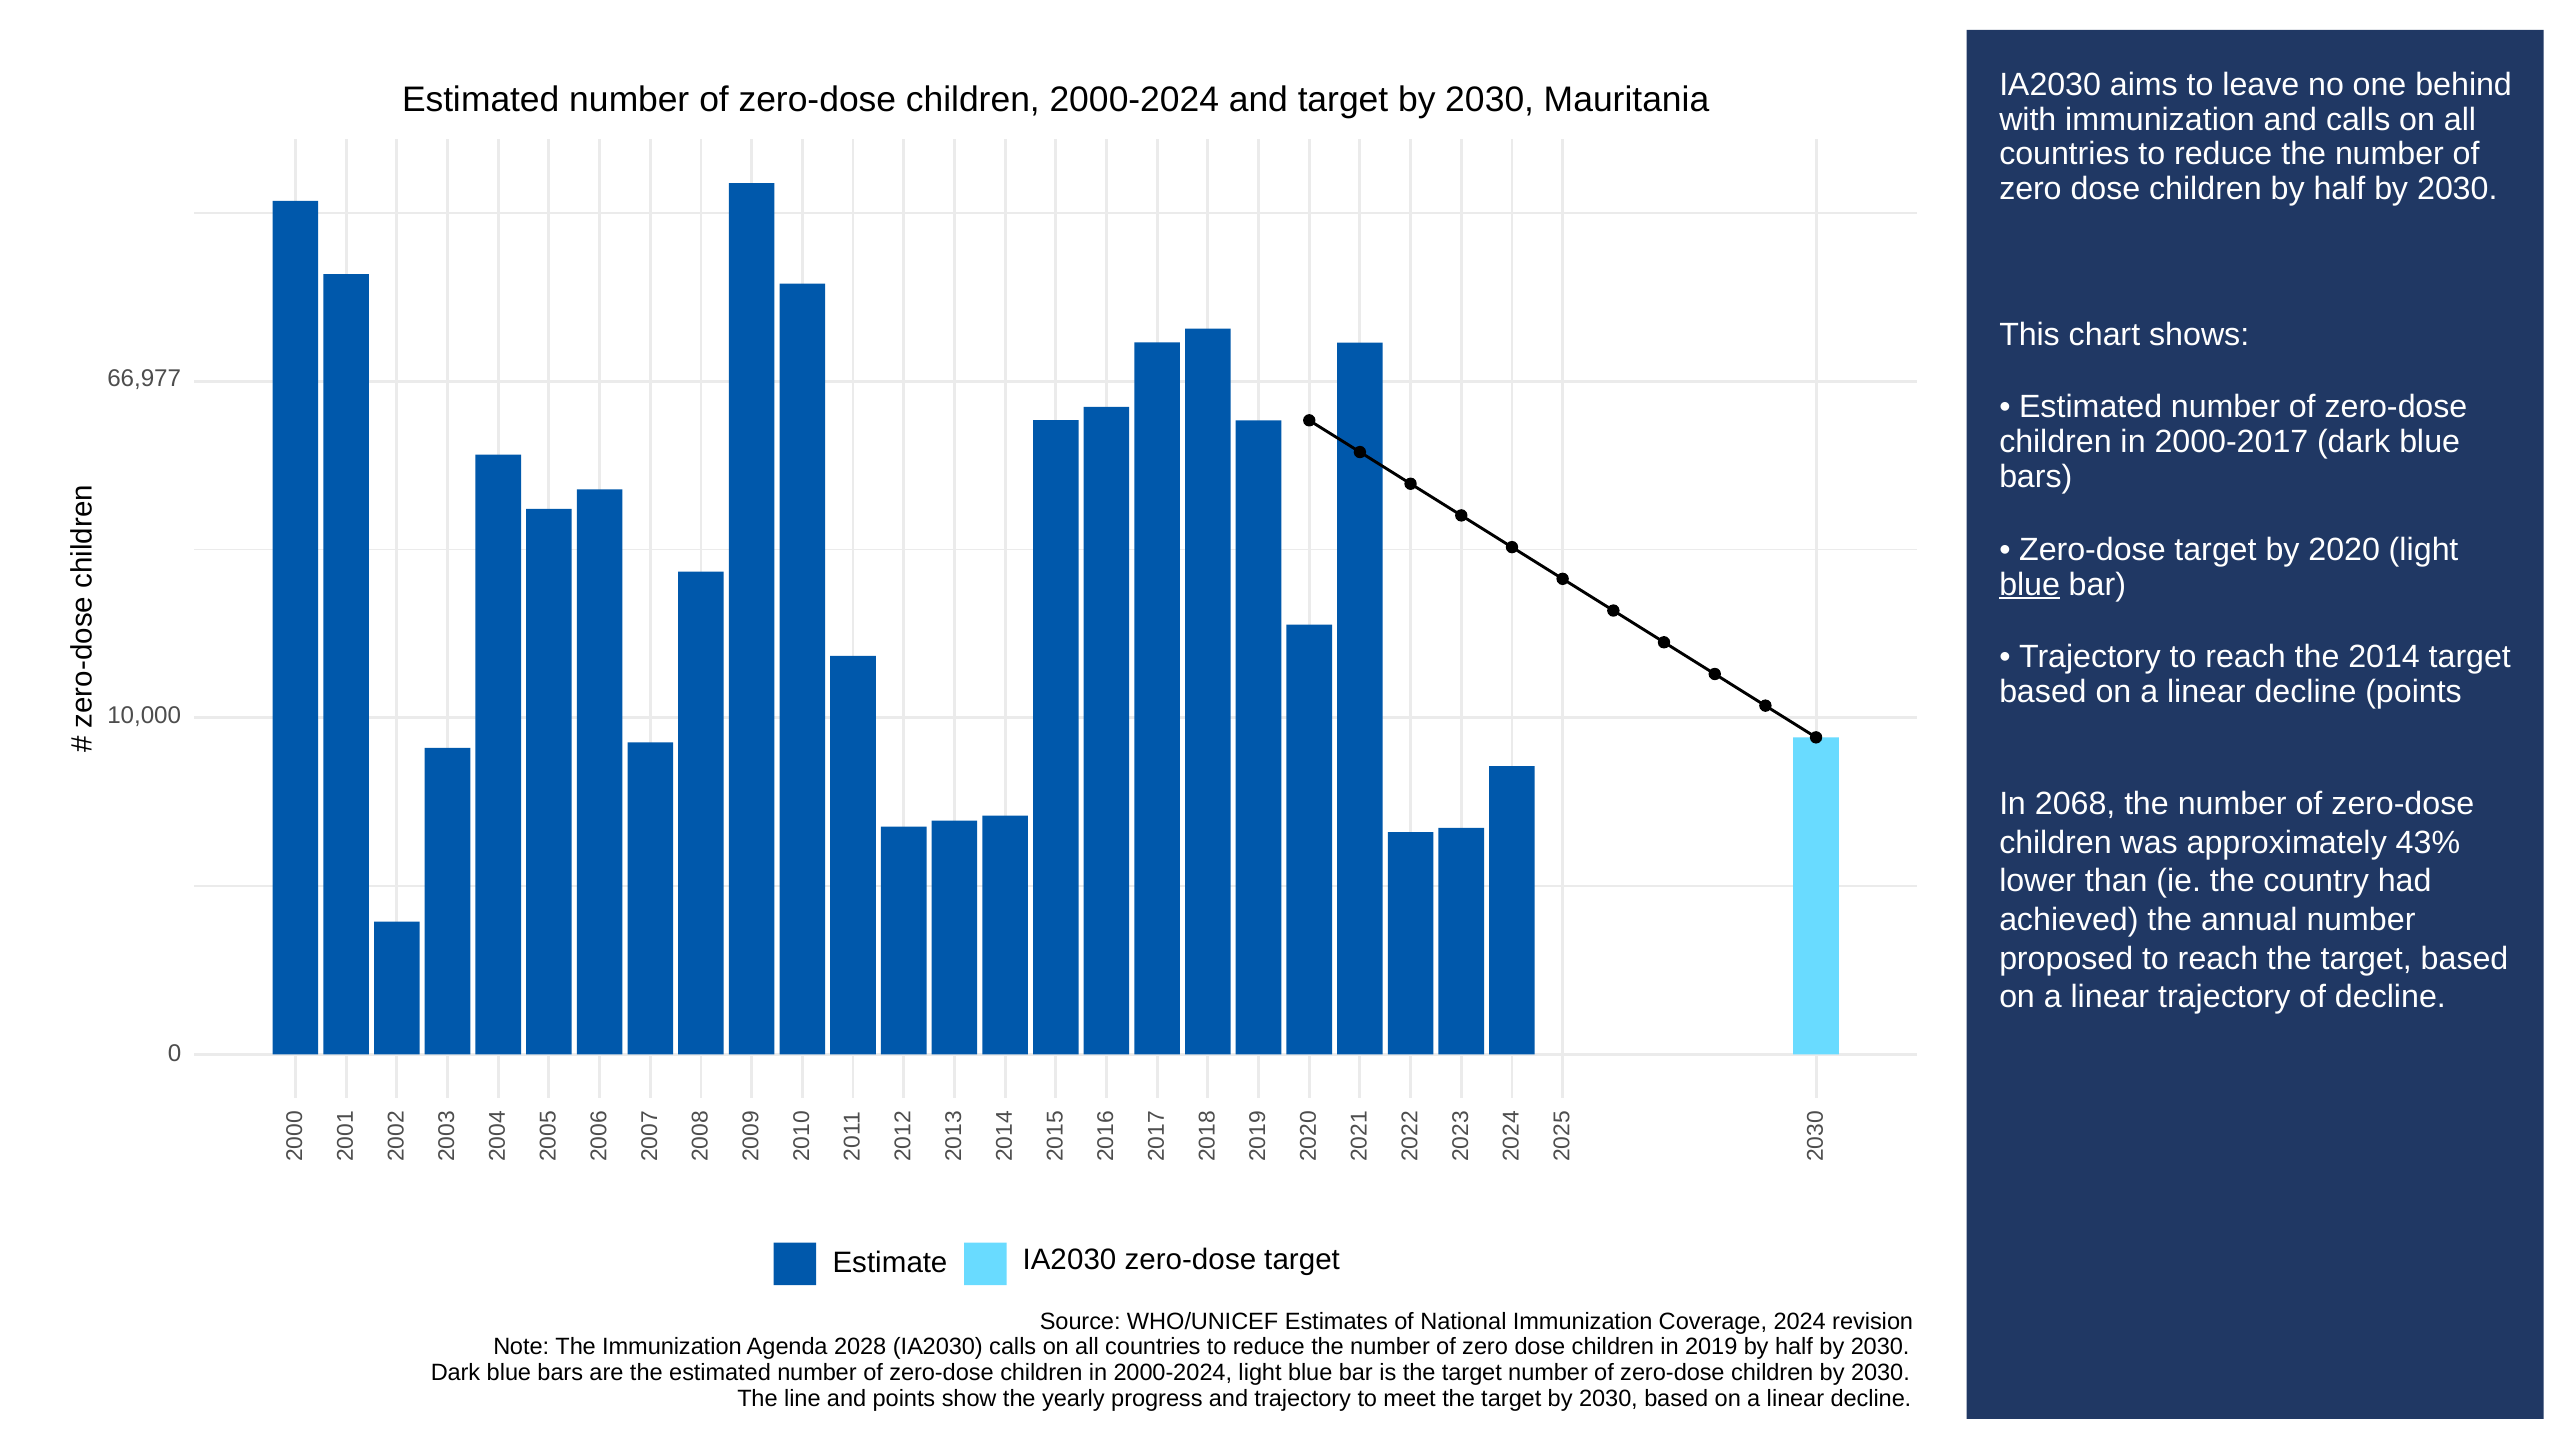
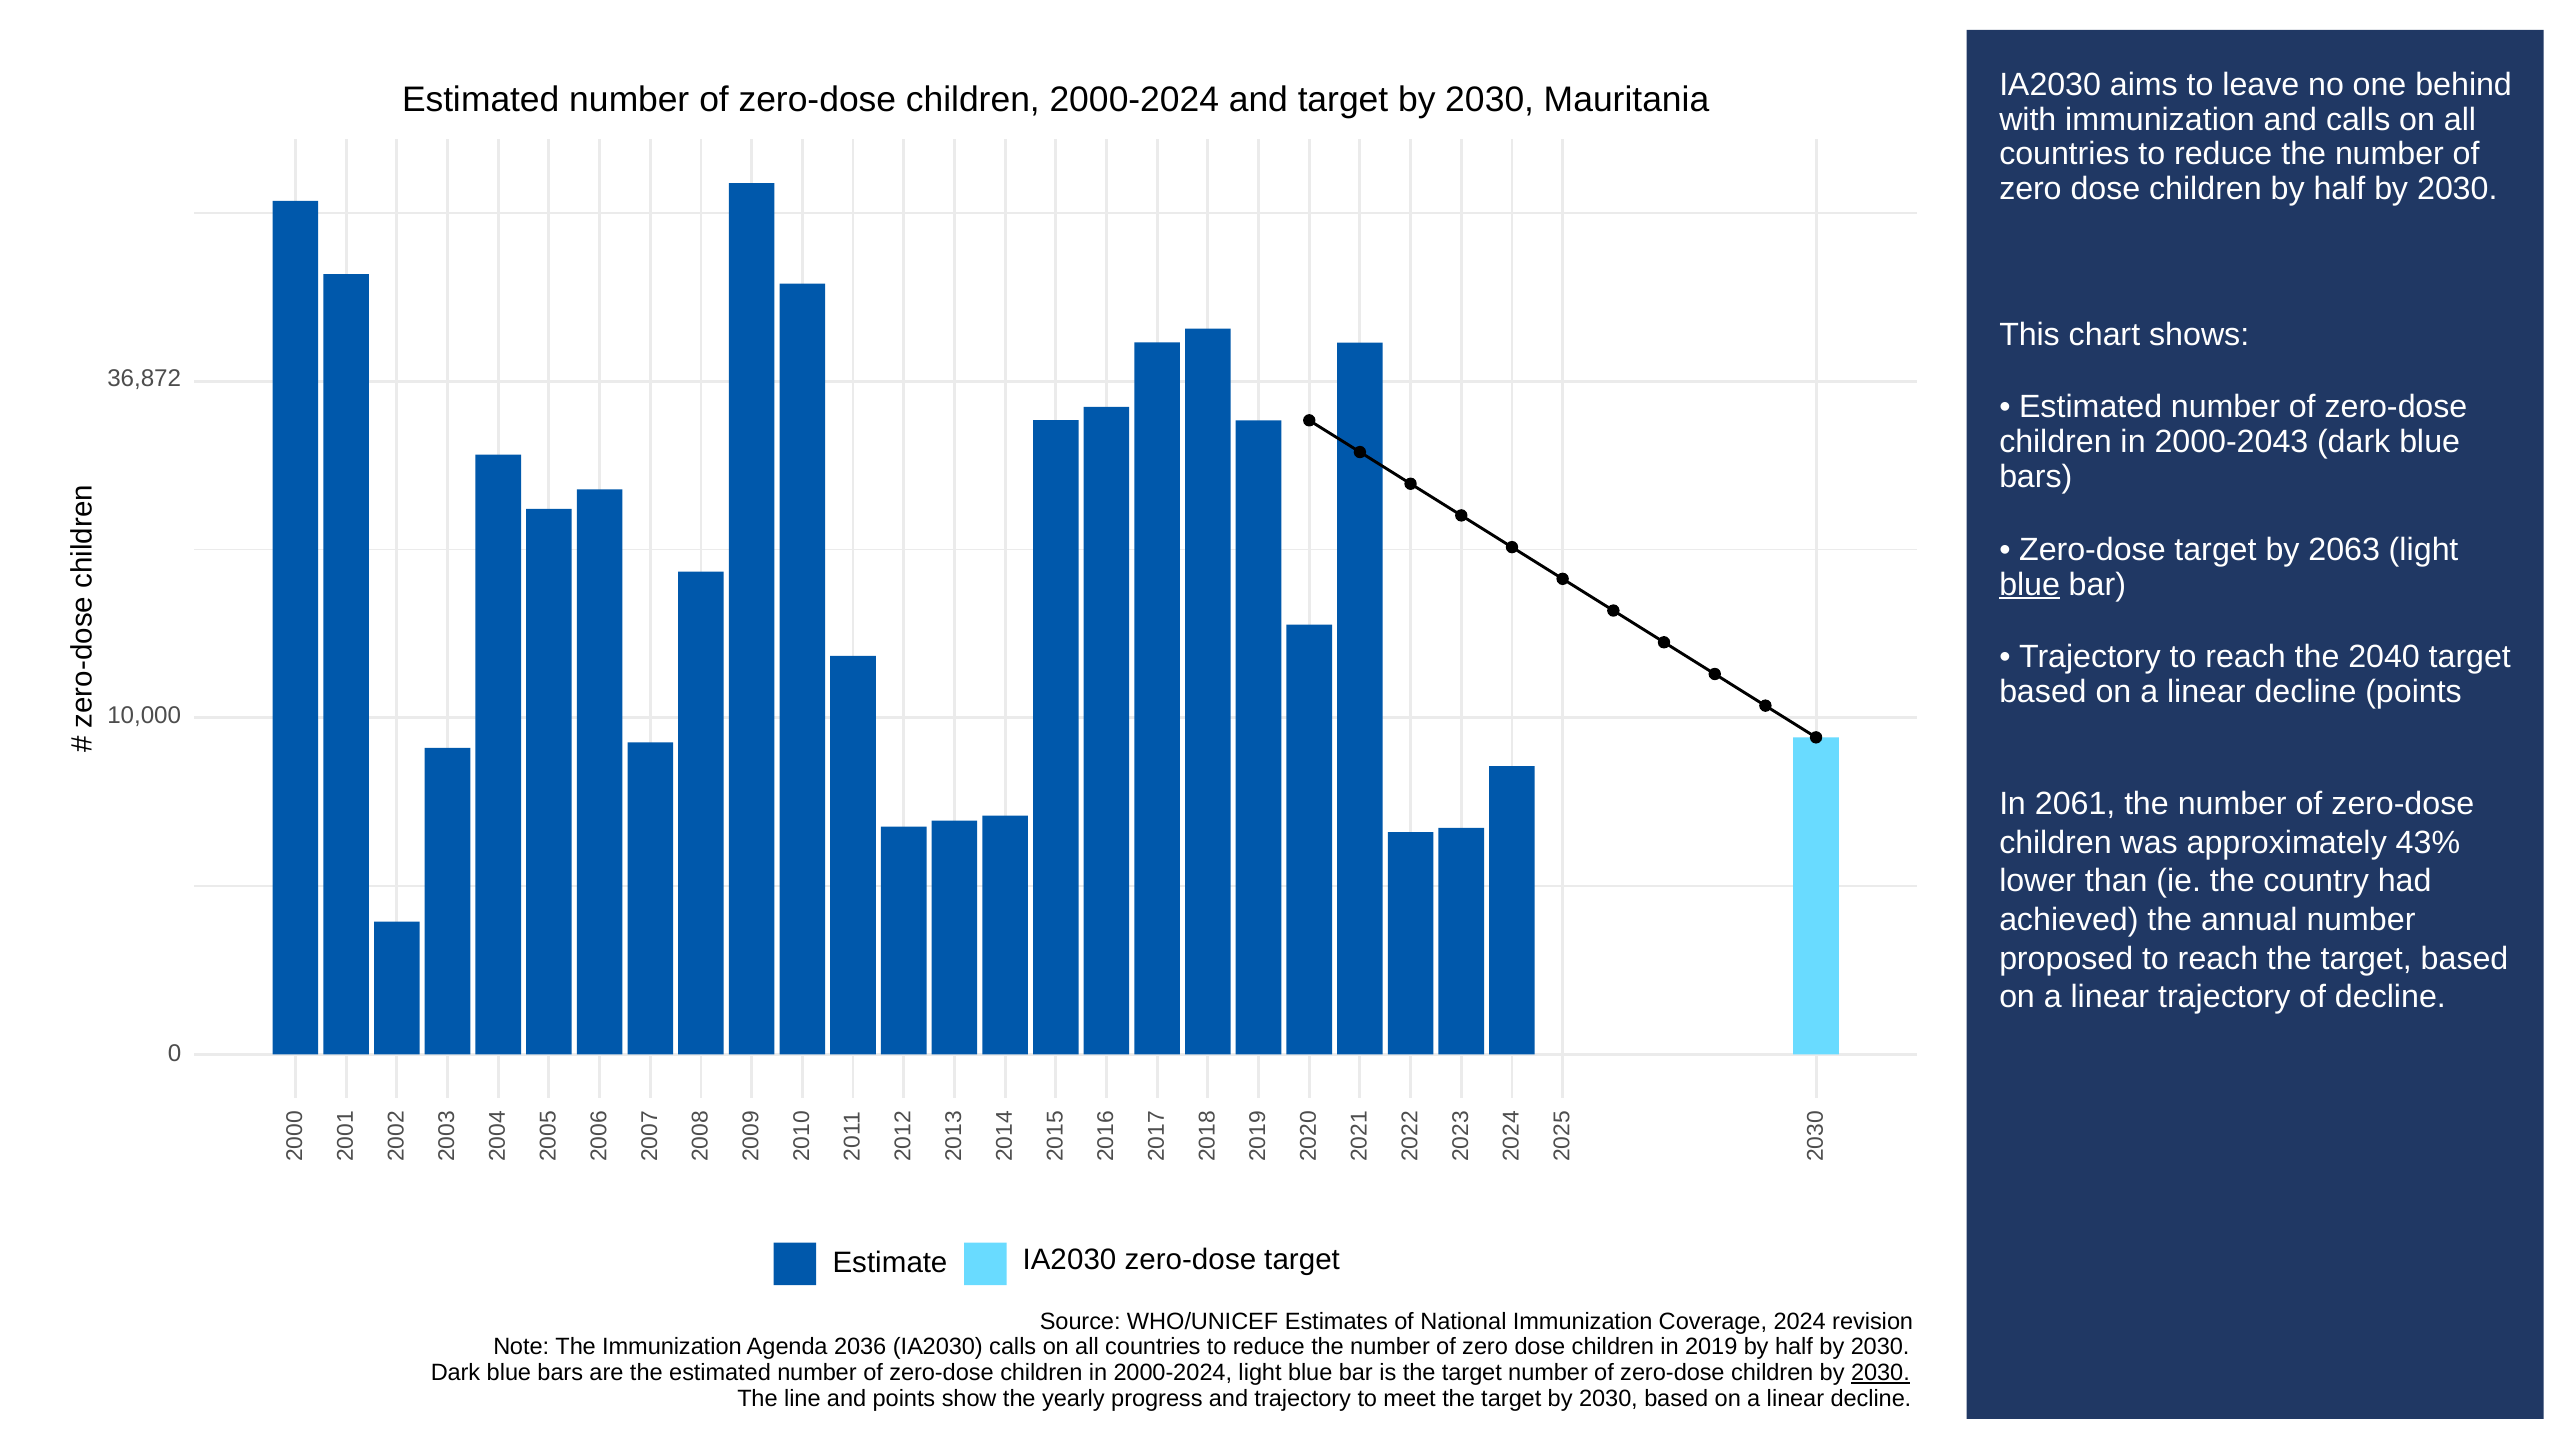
66,977: 66,977 -> 36,872
2000-2017: 2000-2017 -> 2000-2043
2020: 2020 -> 2063
2014: 2014 -> 2040
2068: 2068 -> 2061
2028: 2028 -> 2036
2030 at (1880, 1373) underline: none -> present
